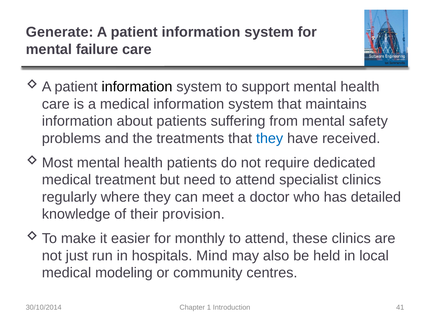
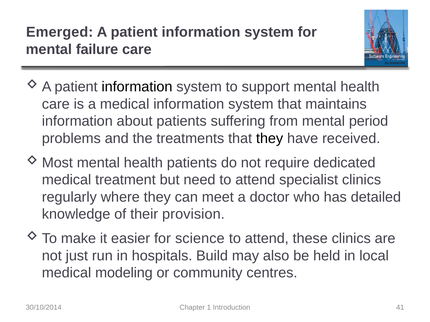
Generate: Generate -> Emerged
safety: safety -> period
they at (270, 139) colour: blue -> black
monthly: monthly -> science
Mind: Mind -> Build
